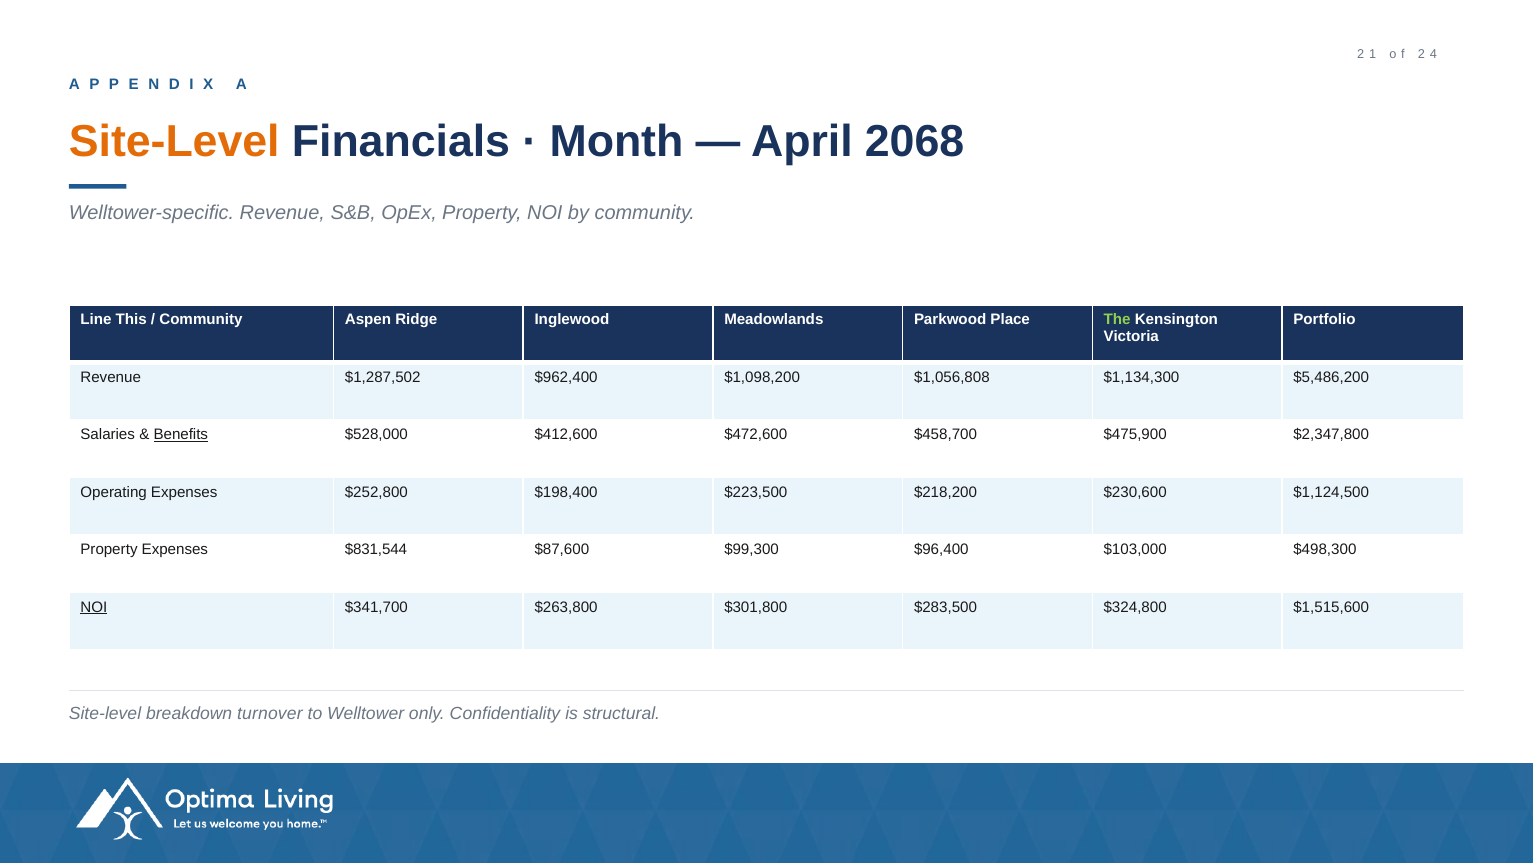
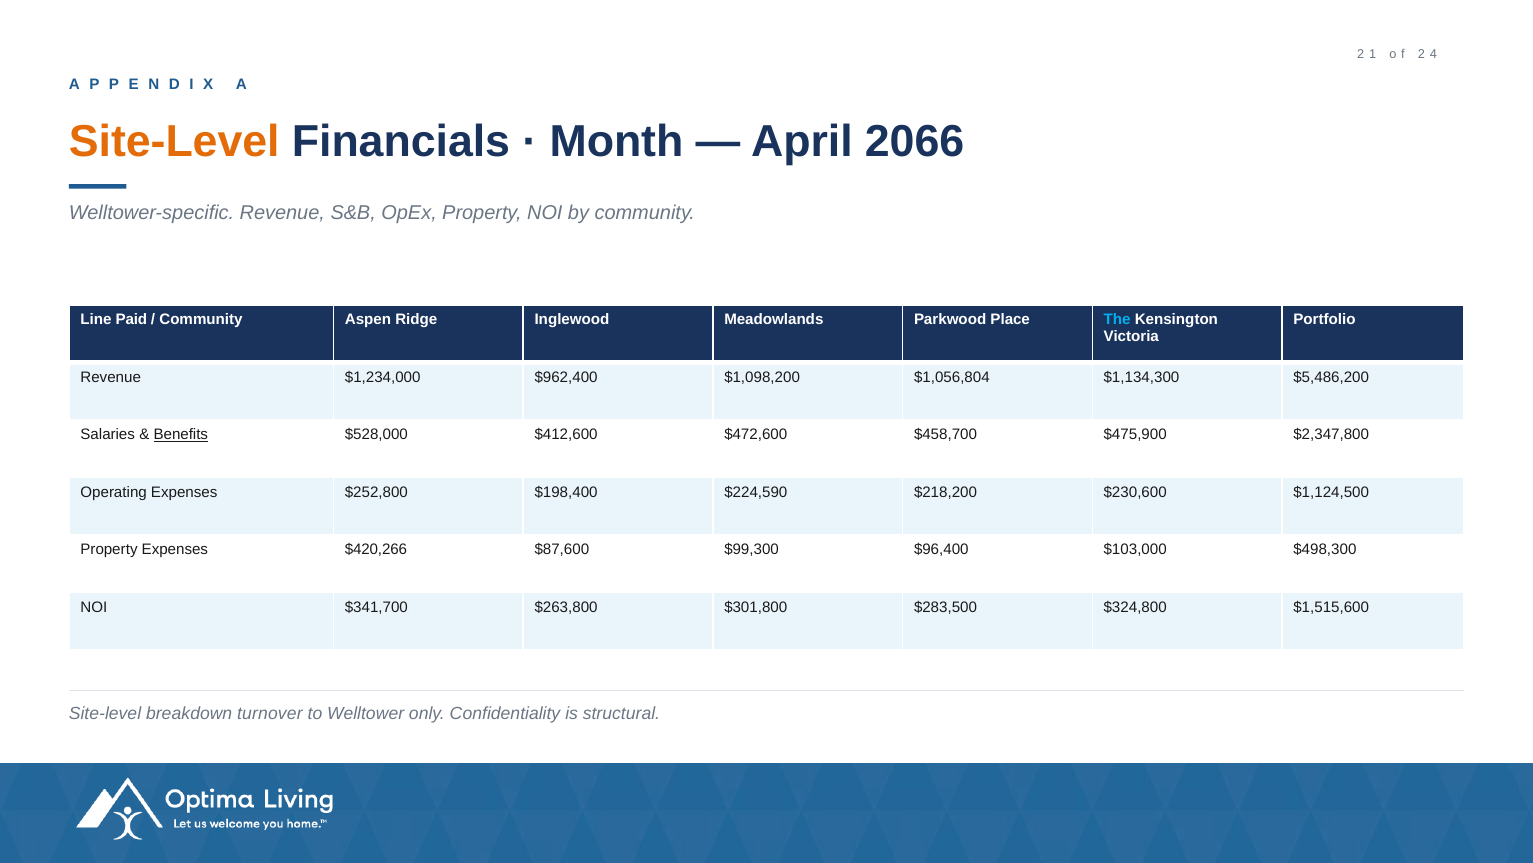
2068: 2068 -> 2066
This: This -> Paid
The colour: light green -> light blue
$1,287,502: $1,287,502 -> $1,234,000
$1,056,808: $1,056,808 -> $1,056,804
$223,500: $223,500 -> $224,590
$831,544: $831,544 -> $420,266
NOI at (94, 607) underline: present -> none
